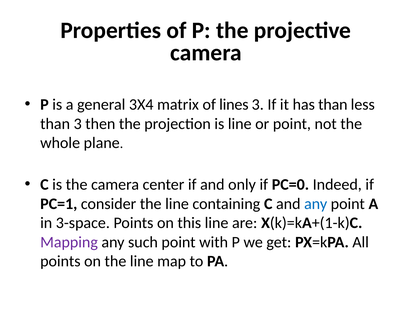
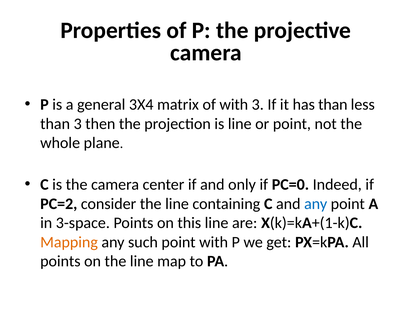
of lines: lines -> with
PC=1: PC=1 -> PC=2
Mapping colour: purple -> orange
